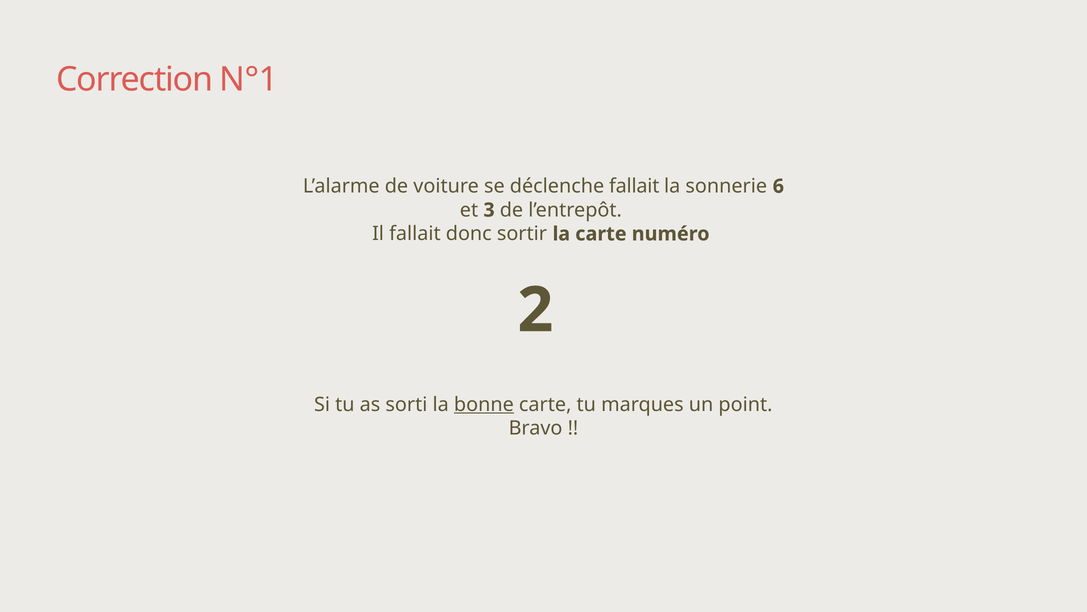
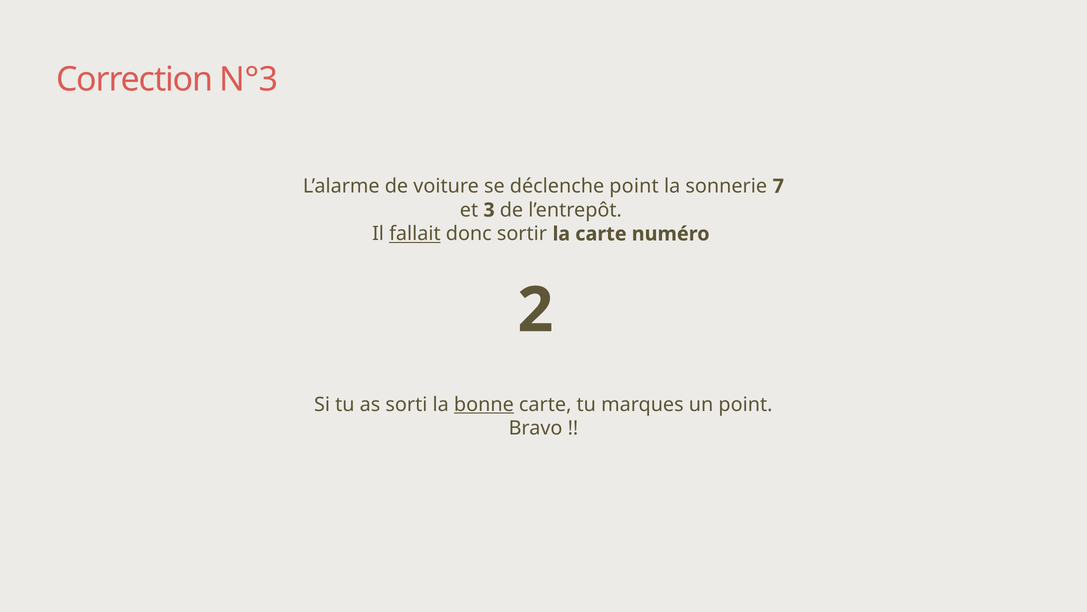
N°1: N°1 -> N°3
déclenche fallait: fallait -> point
6: 6 -> 7
fallait at (415, 234) underline: none -> present
